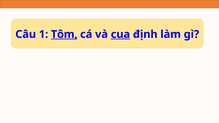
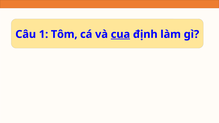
Tôm underline: present -> none
